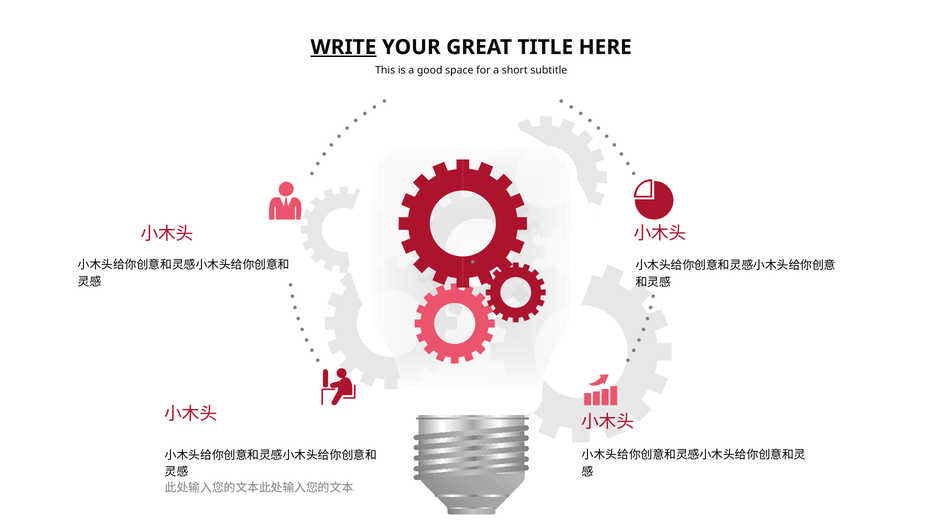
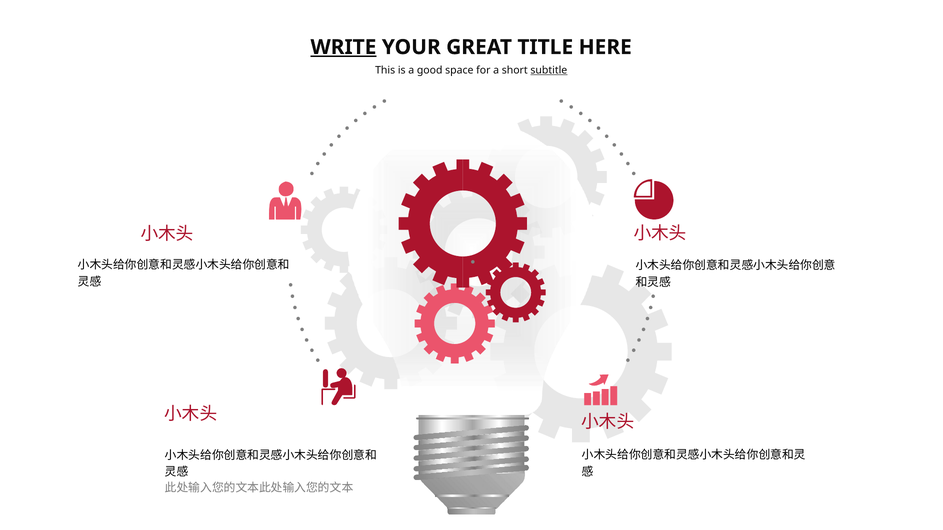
subtitle underline: none -> present
